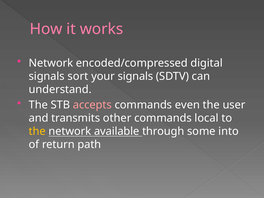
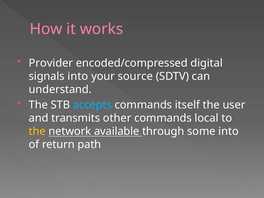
Network at (51, 63): Network -> Provider
signals sort: sort -> into
your signals: signals -> source
accepts colour: pink -> light blue
even: even -> itself
